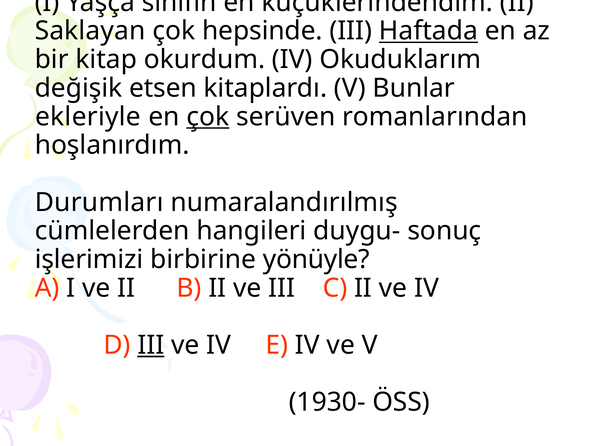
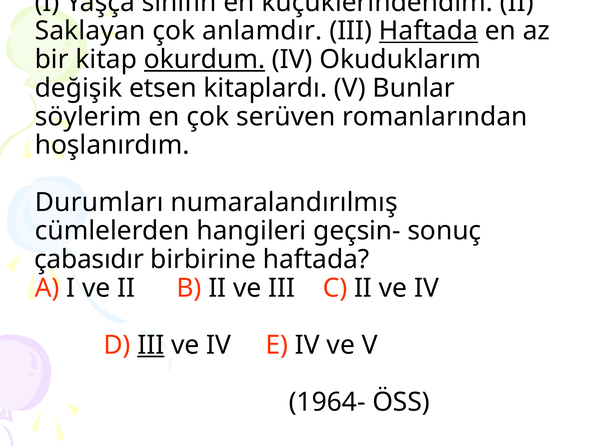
hepsinde: hepsinde -> anlamdır
okurdum underline: none -> present
ekleriyle: ekleriyle -> söylerim
çok at (208, 116) underline: present -> none
duygu-: duygu- -> geçsin-
işlerimizi: işlerimizi -> çabasıdır
birbirine yönüyle: yönüyle -> haftada
1930-: 1930- -> 1964-
